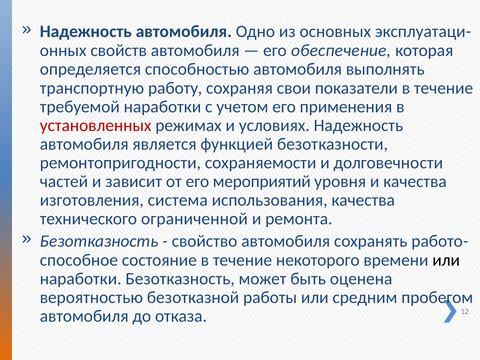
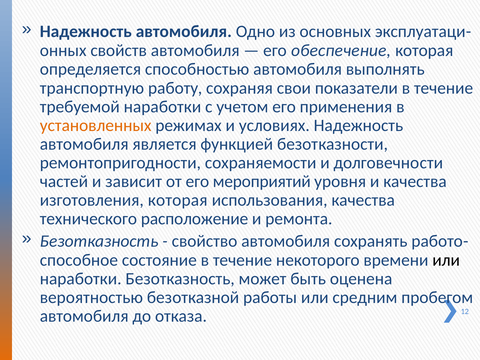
установленных colour: red -> orange
изготовления система: система -> которая
ограниченной: ограниченной -> расположение
